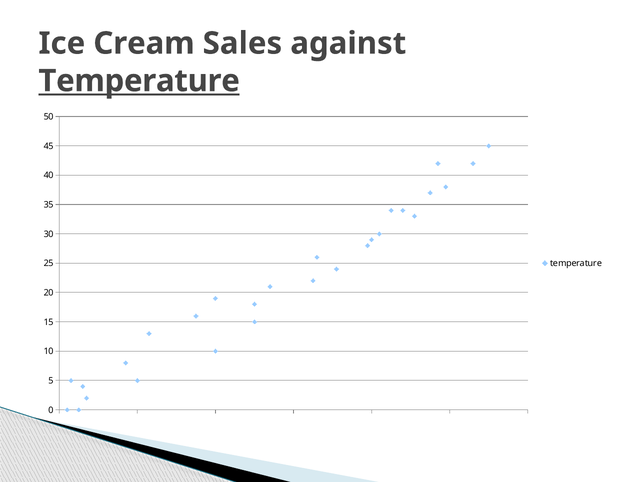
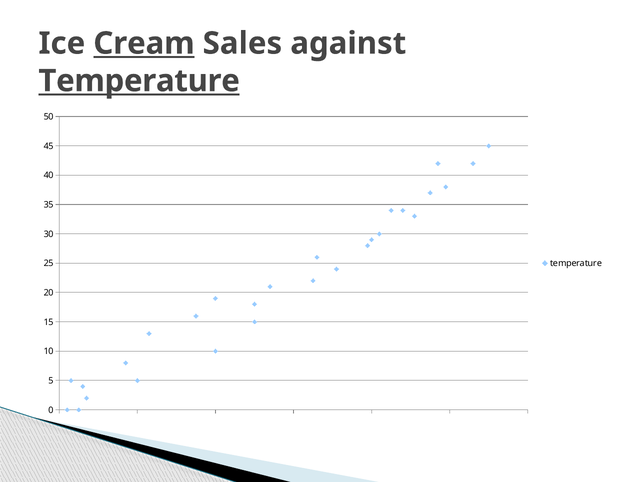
Cream underline: none -> present
